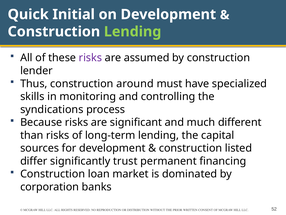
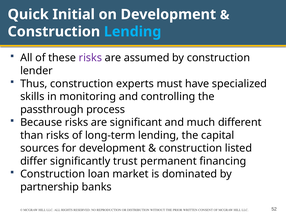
Lending at (133, 32) colour: light green -> light blue
around: around -> experts
syndications: syndications -> passthrough
corporation: corporation -> partnership
